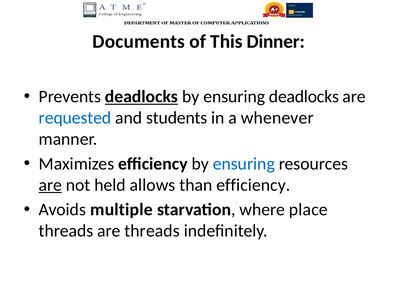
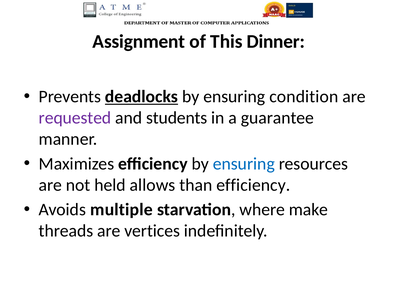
Documents: Documents -> Assignment
ensuring deadlocks: deadlocks -> condition
requested colour: blue -> purple
whenever: whenever -> guarantee
are at (50, 185) underline: present -> none
place: place -> make
are threads: threads -> vertices
